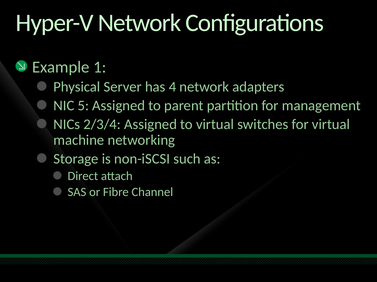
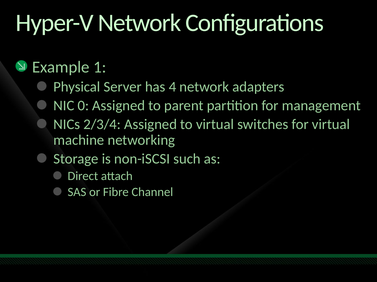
5: 5 -> 0
